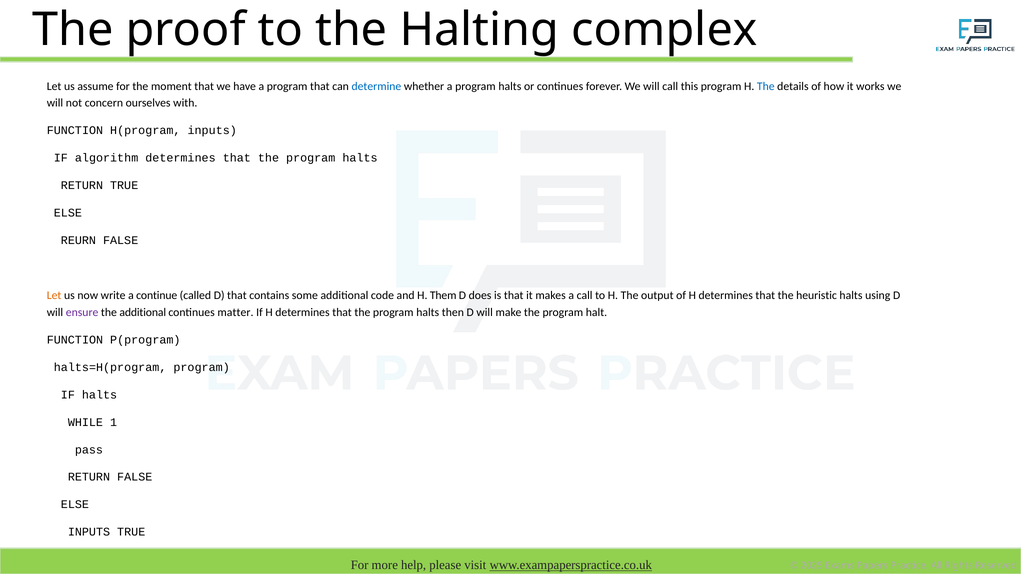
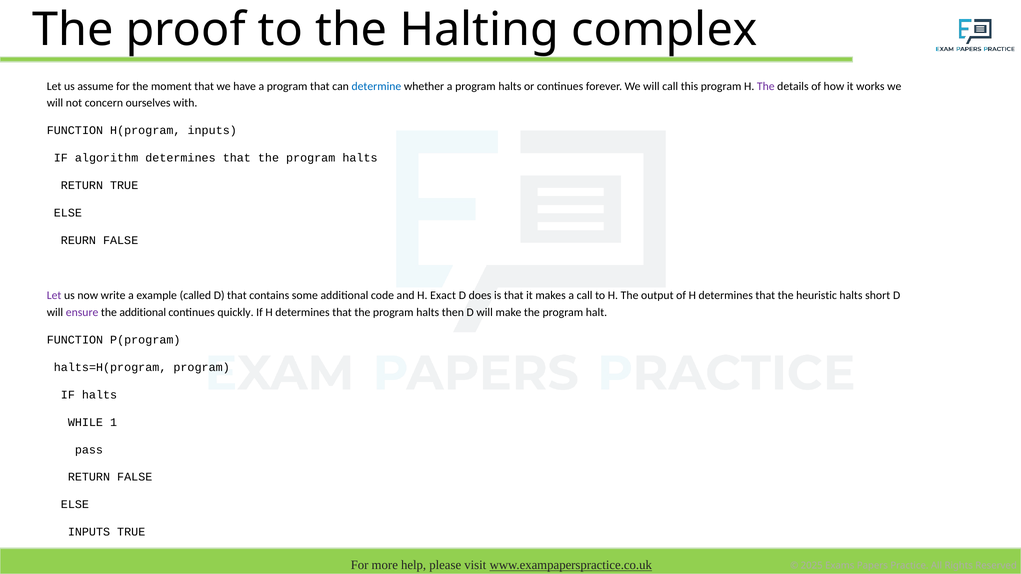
The at (766, 86) colour: blue -> purple
Let at (54, 296) colour: orange -> purple
continue: continue -> example
Them: Them -> Exact
using: using -> short
matter: matter -> quickly
